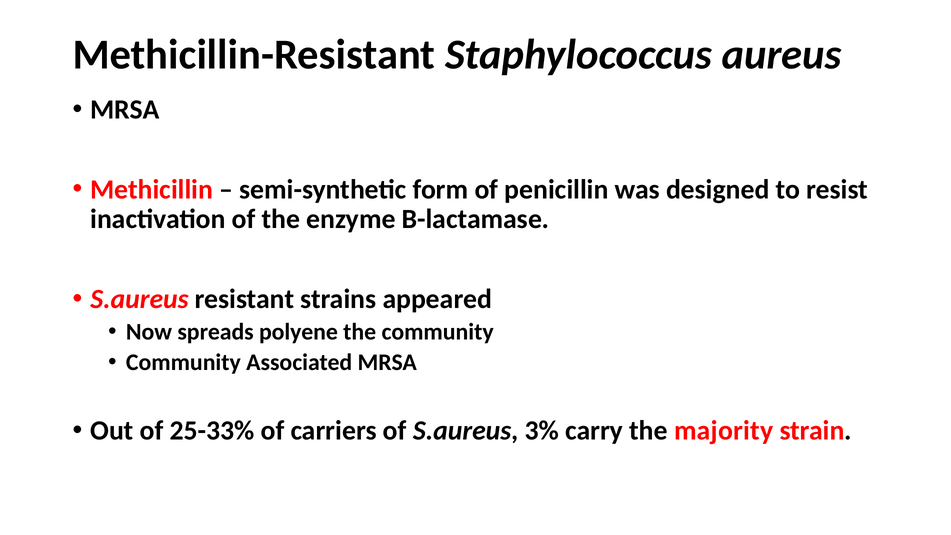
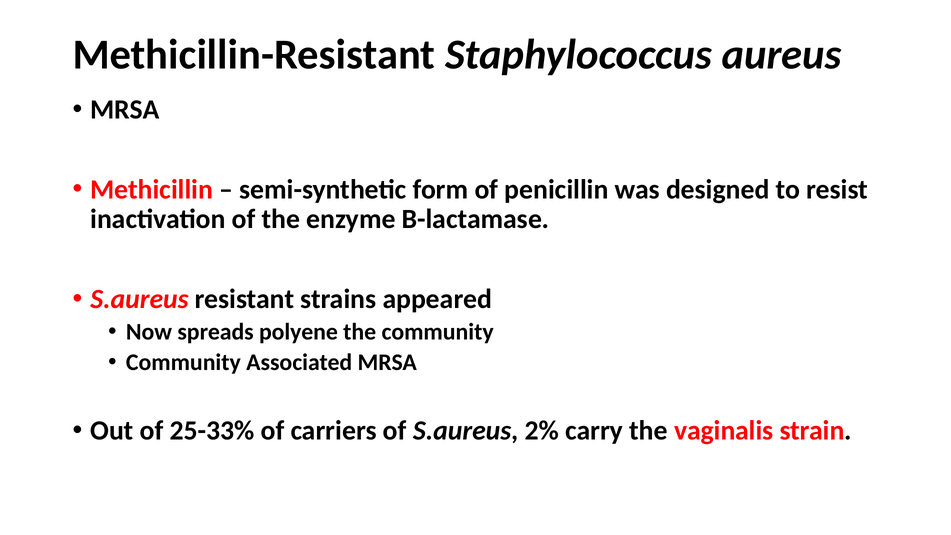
3%: 3% -> 2%
majority: majority -> vaginalis
